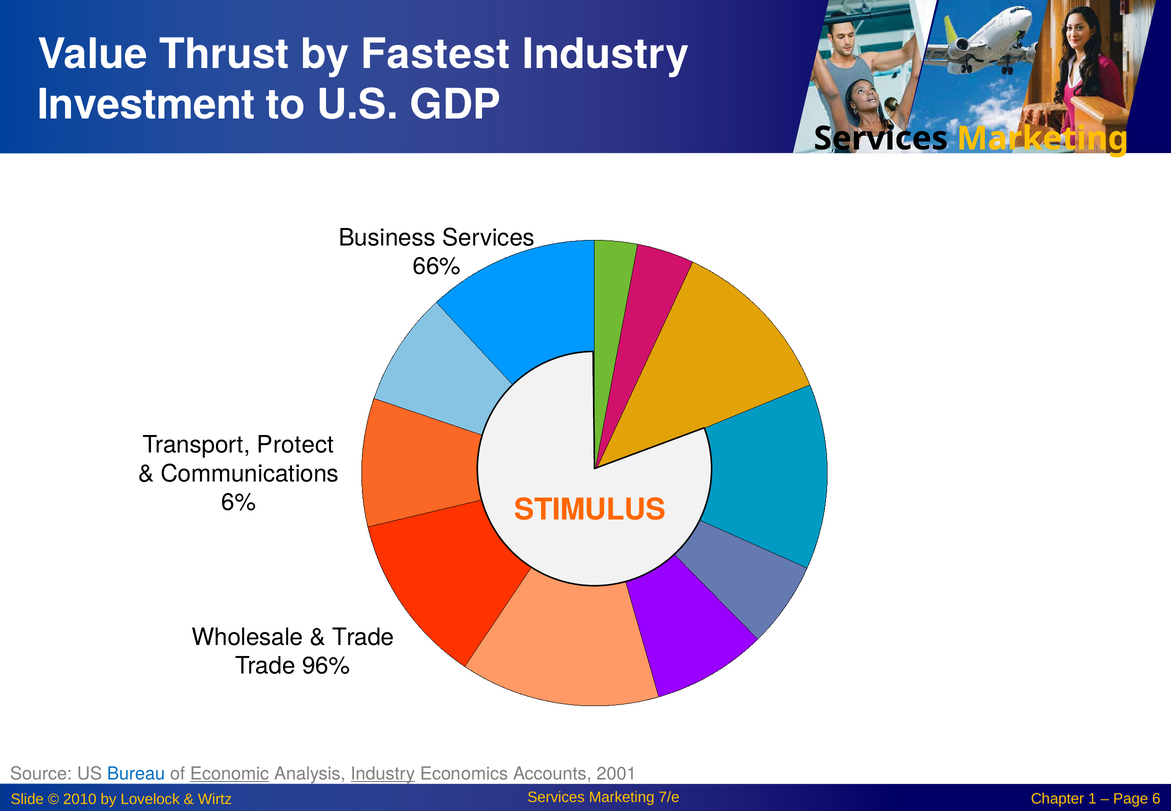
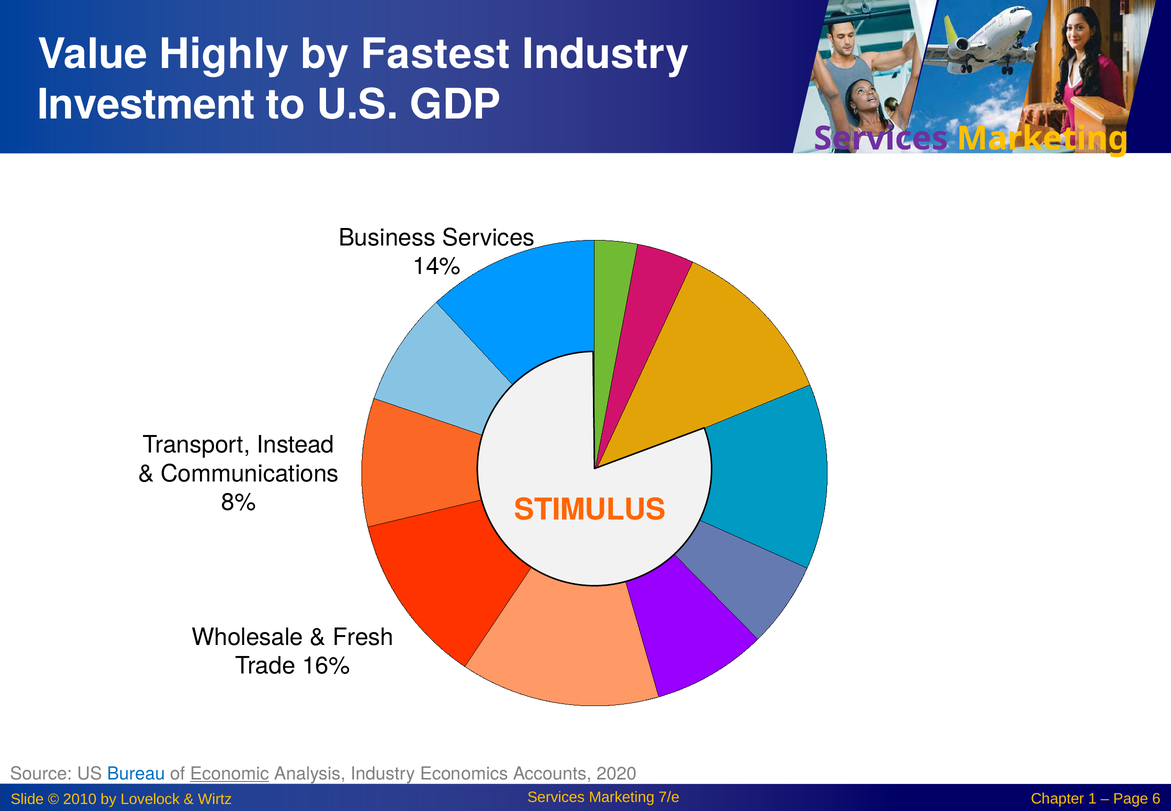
Thrust: Thrust -> Highly
Services at (881, 138) colour: black -> purple
66%: 66% -> 14%
Protect: Protect -> Instead
6%: 6% -> 8%
Trade at (363, 637): Trade -> Fresh
96%: 96% -> 16%
Industry at (383, 774) underline: present -> none
2001: 2001 -> 2020
